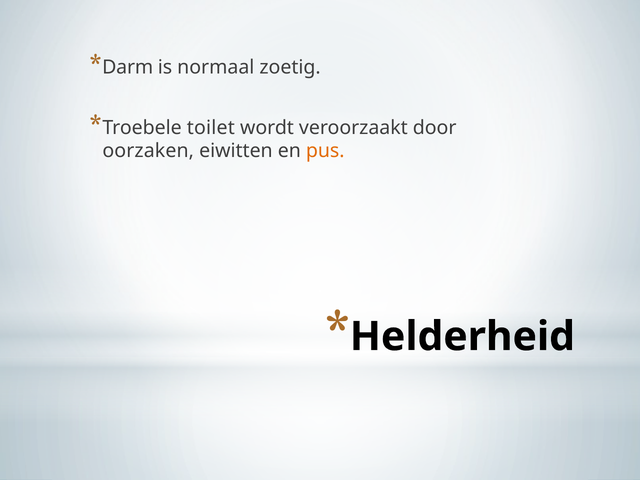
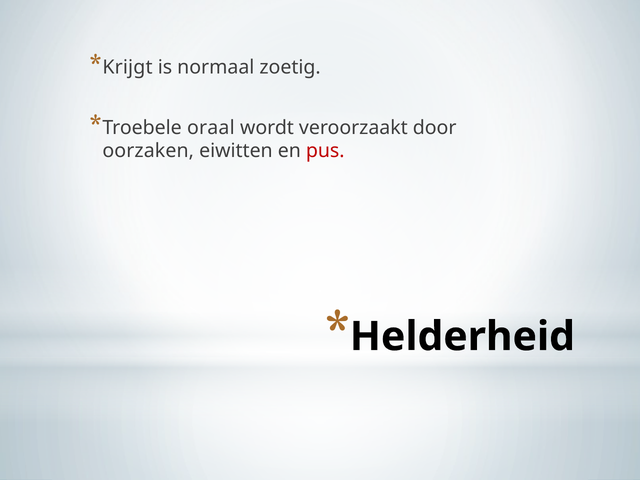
Darm: Darm -> Krijgt
toilet: toilet -> oraal
pus colour: orange -> red
